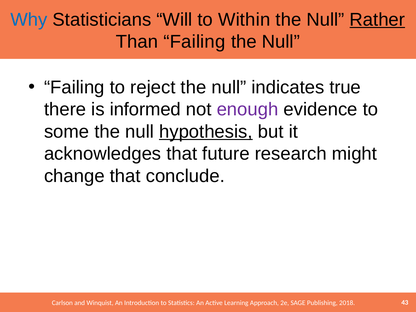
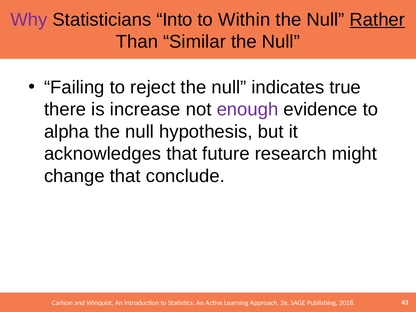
Why colour: blue -> purple
Will: Will -> Into
Than Failing: Failing -> Similar
informed: informed -> increase
some: some -> alpha
hypothesis underline: present -> none
